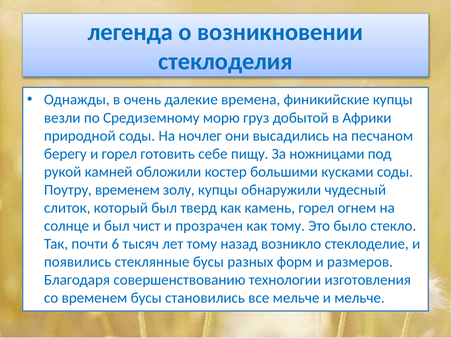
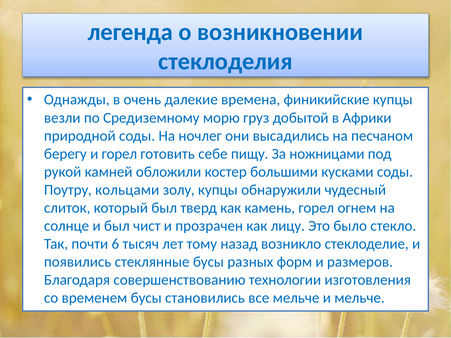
Поутру временем: временем -> кольцами
как тому: тому -> лицу
